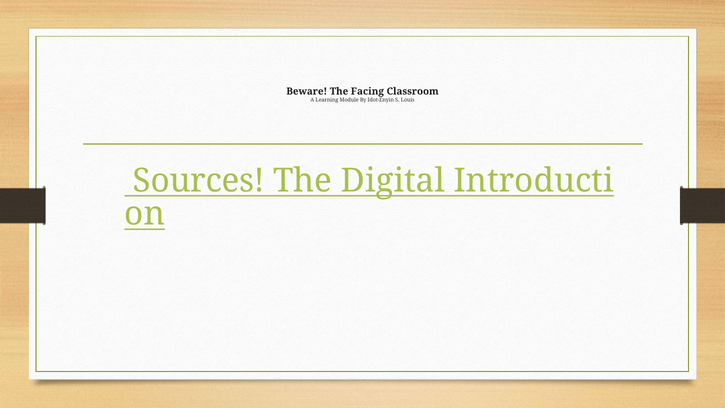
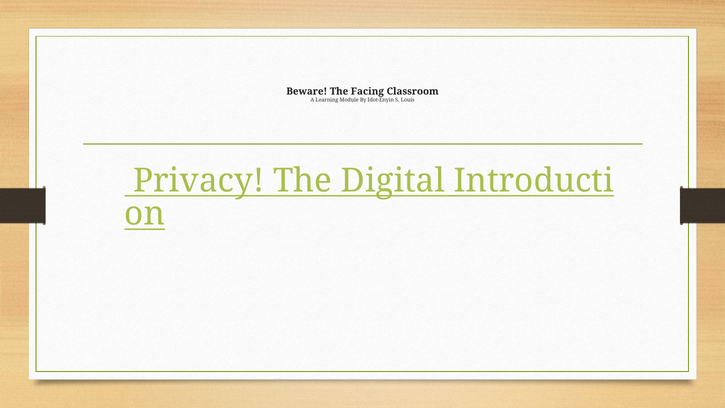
Sources: Sources -> Privacy
